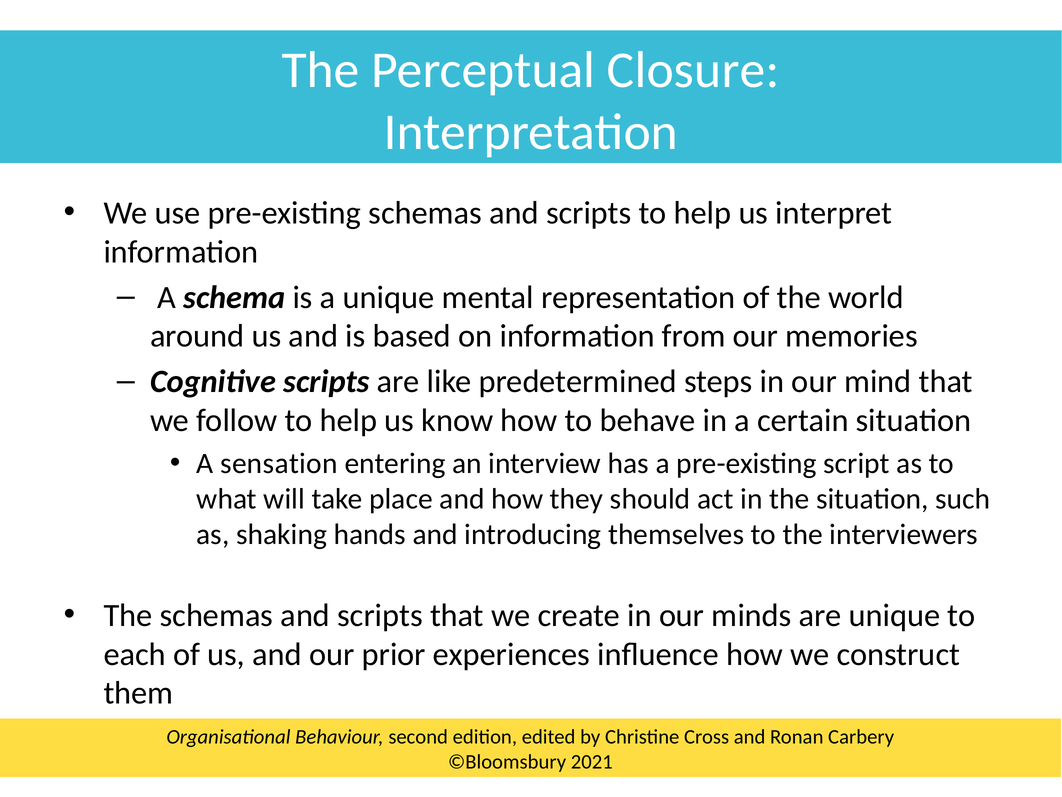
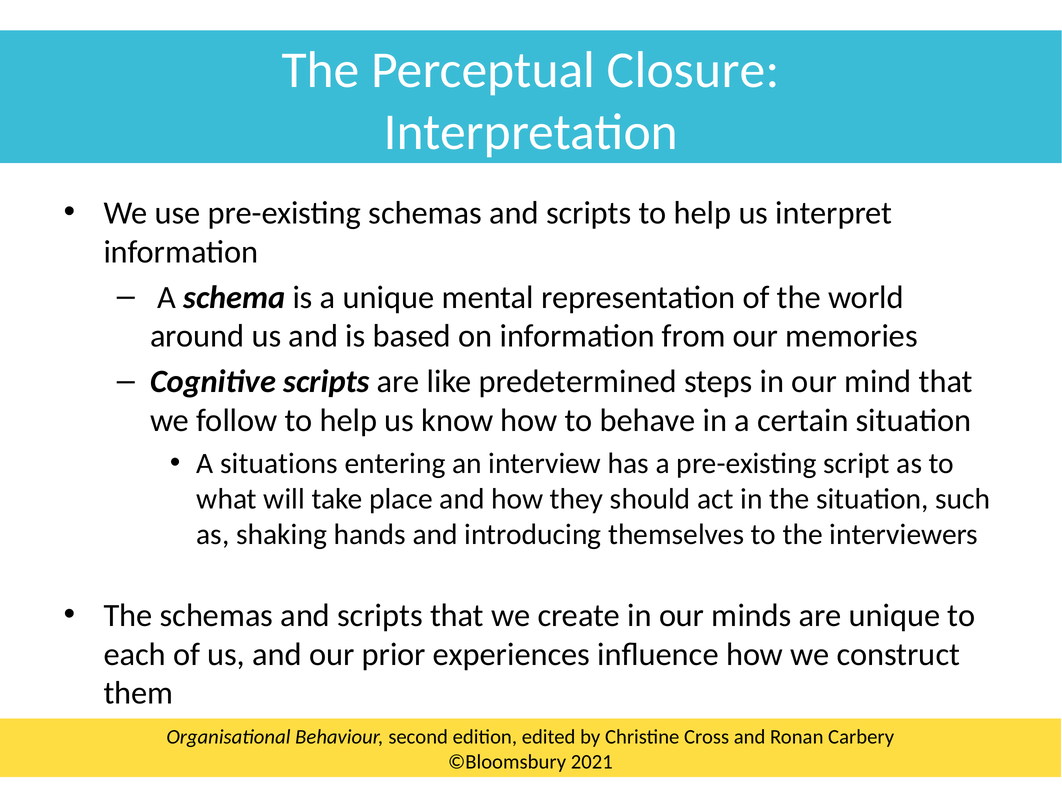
sensation: sensation -> situations
